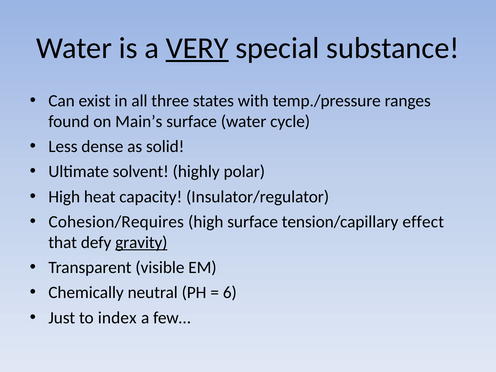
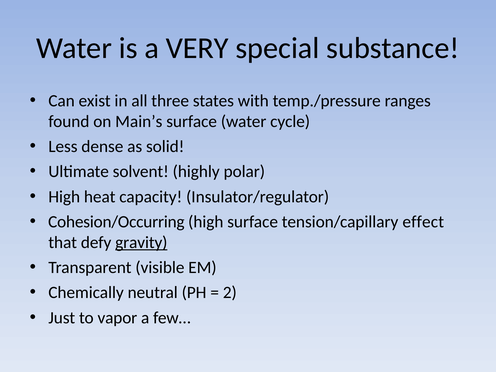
VERY underline: present -> none
Cohesion/Requires: Cohesion/Requires -> Cohesion/Occurring
6: 6 -> 2
index: index -> vapor
